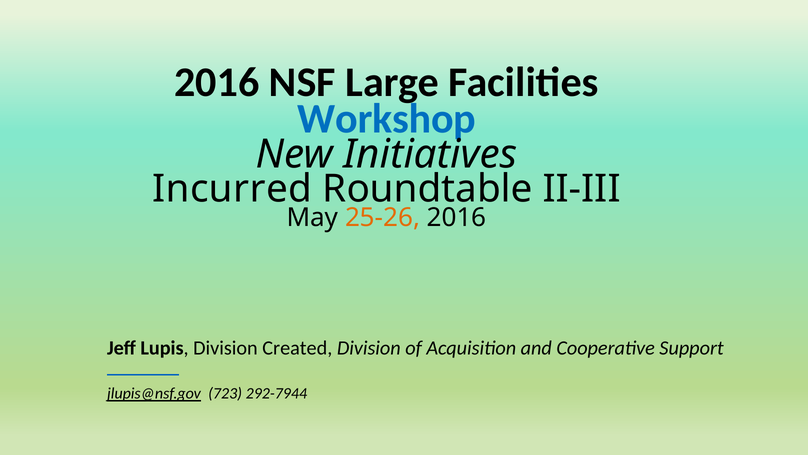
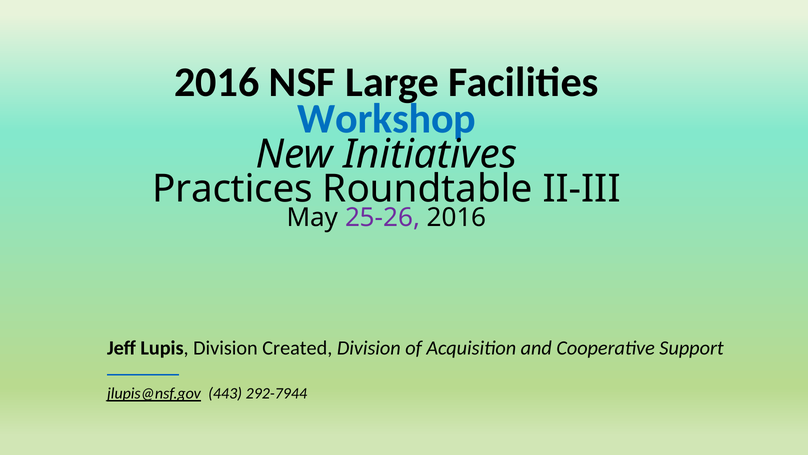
Incurred: Incurred -> Practices
25-26 colour: orange -> purple
723: 723 -> 443
